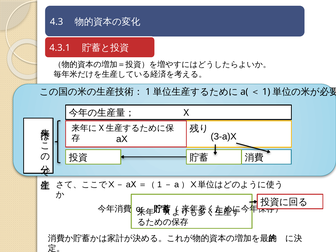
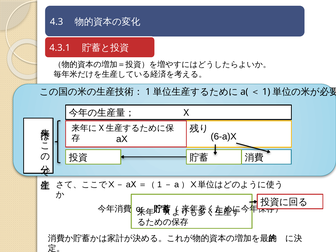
3-a)X: 3-a)X -> 6-a)X
